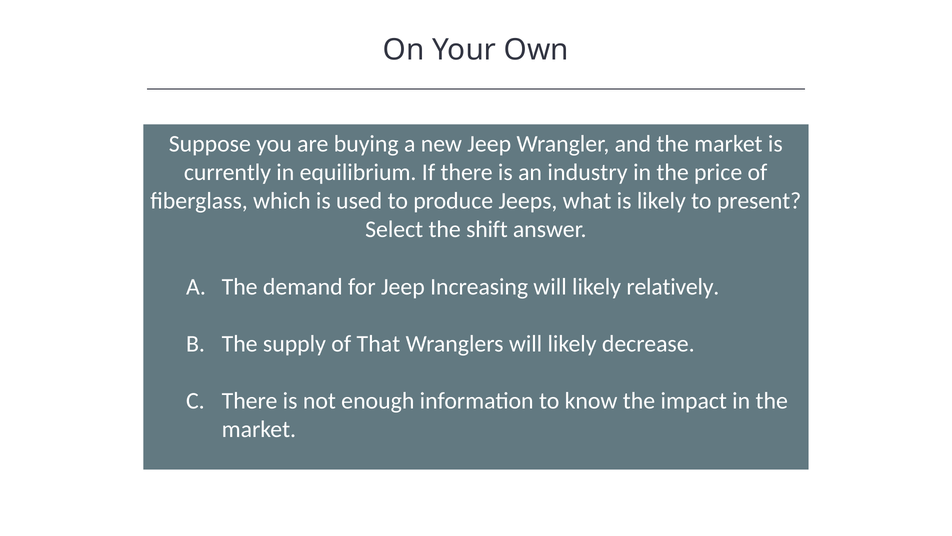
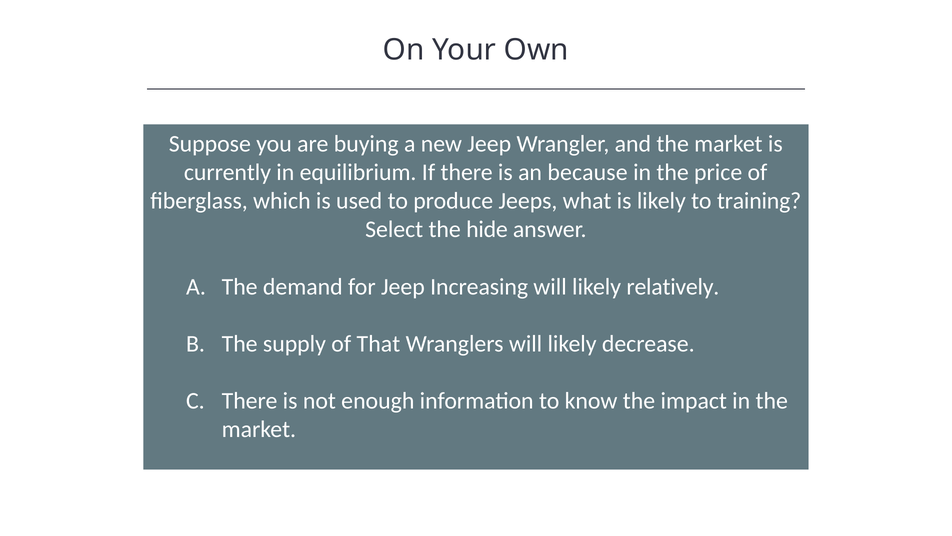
industry: industry -> because
present: present -> training
shift: shift -> hide
